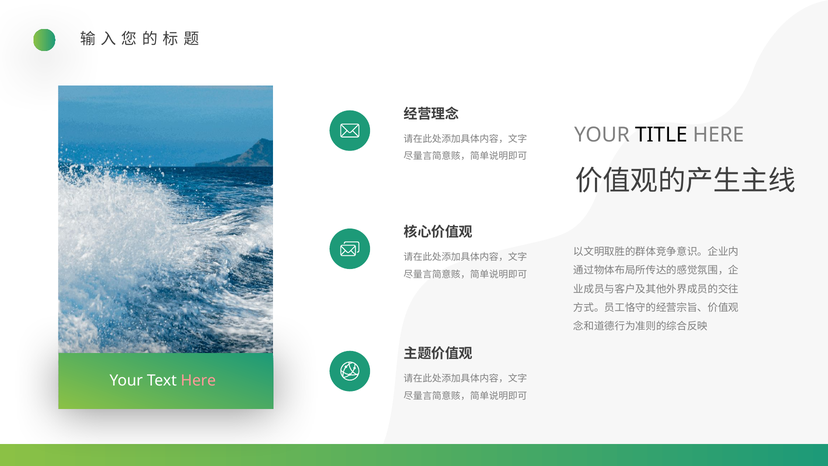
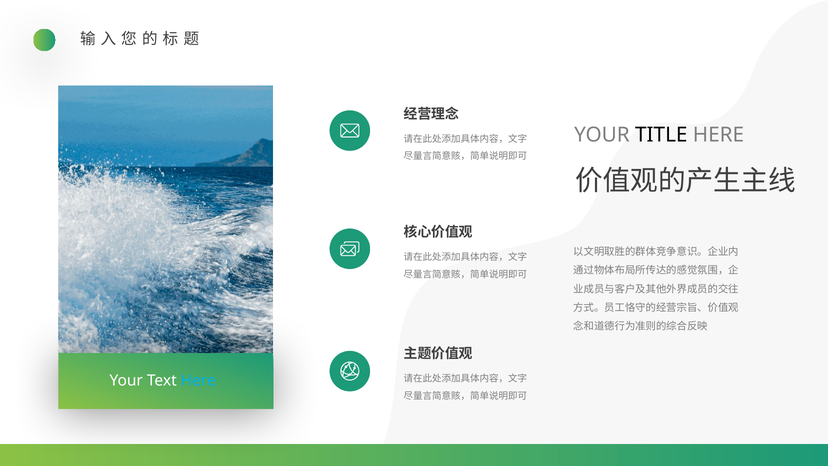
Here at (198, 381) colour: pink -> light blue
